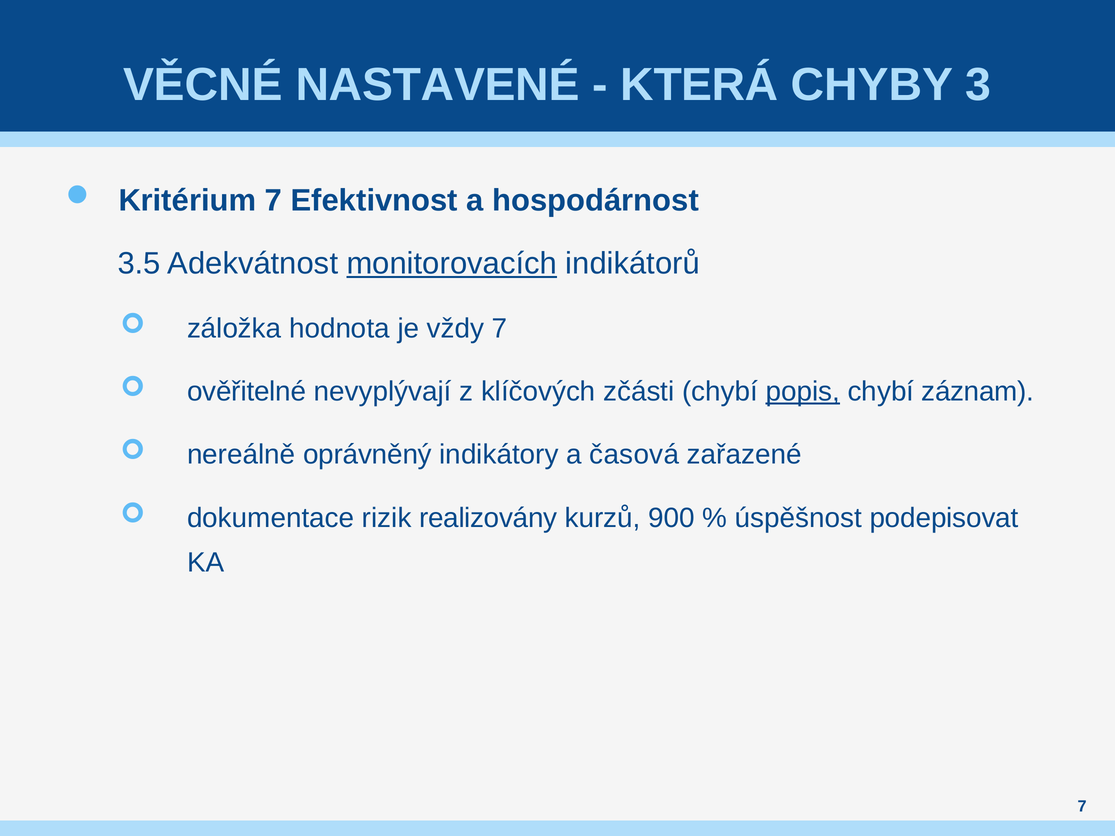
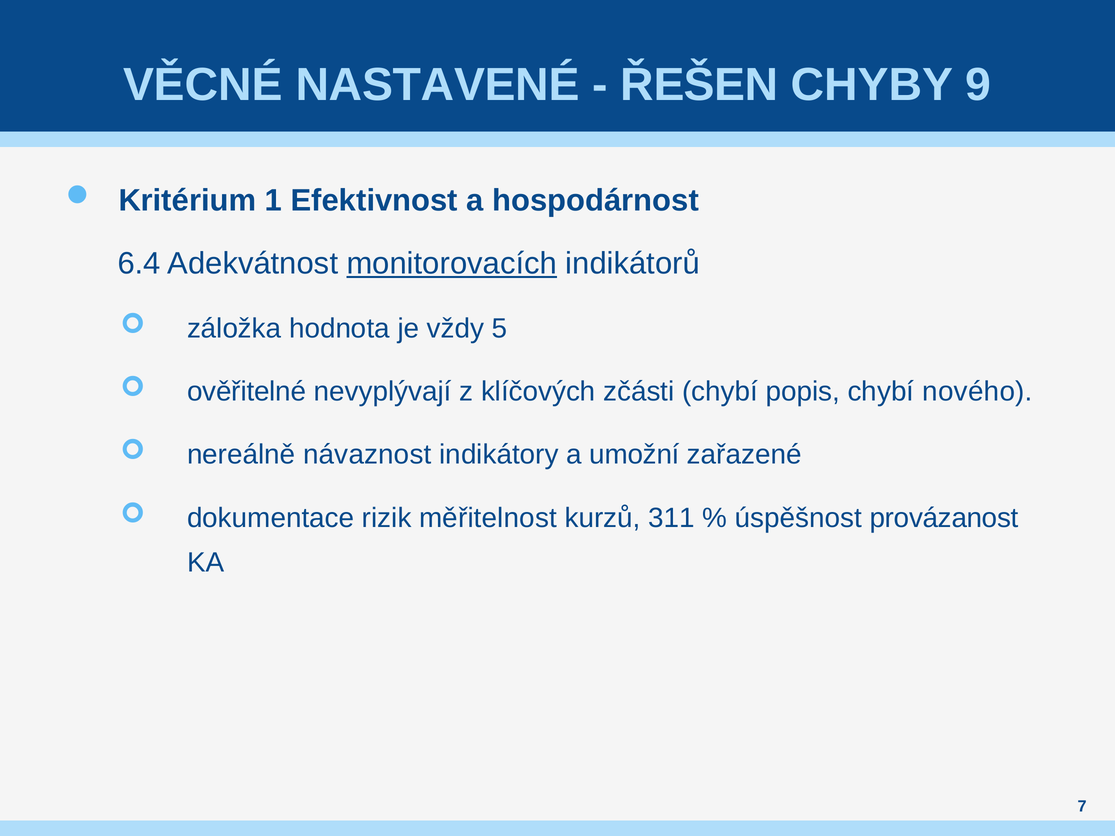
KTERÁ: KTERÁ -> ŘEŠEN
3: 3 -> 9
Kritérium 7: 7 -> 1
3.5: 3.5 -> 6.4
vždy 7: 7 -> 5
popis underline: present -> none
záznam: záznam -> nového
oprávněný: oprávněný -> návaznost
časová: časová -> umožní
realizovány: realizovány -> měřitelnost
900: 900 -> 311
podepisovat: podepisovat -> provázanost
